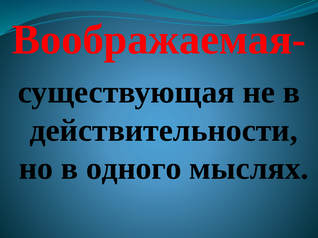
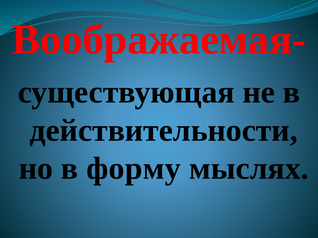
одного: одного -> форму
